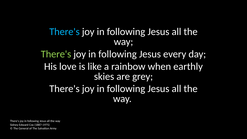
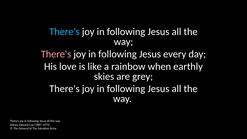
There's at (56, 54) colour: light green -> pink
